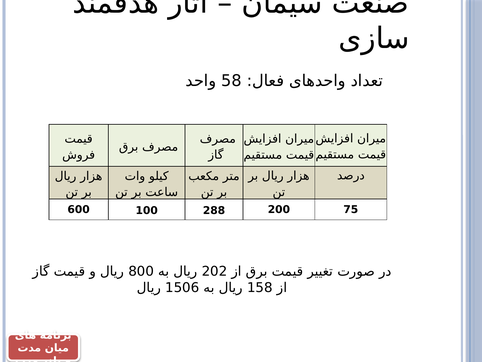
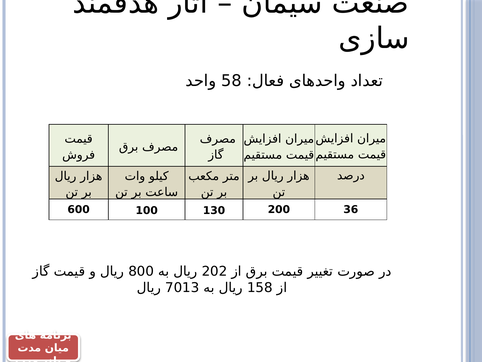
288: 288 -> 130
75: 75 -> 36
1506: 1506 -> 7013
